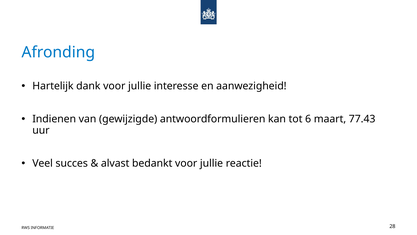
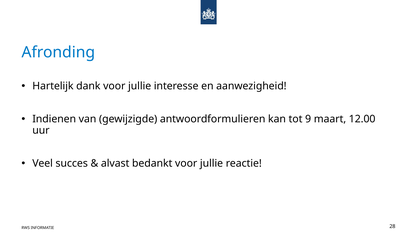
6: 6 -> 9
77.43: 77.43 -> 12.00
